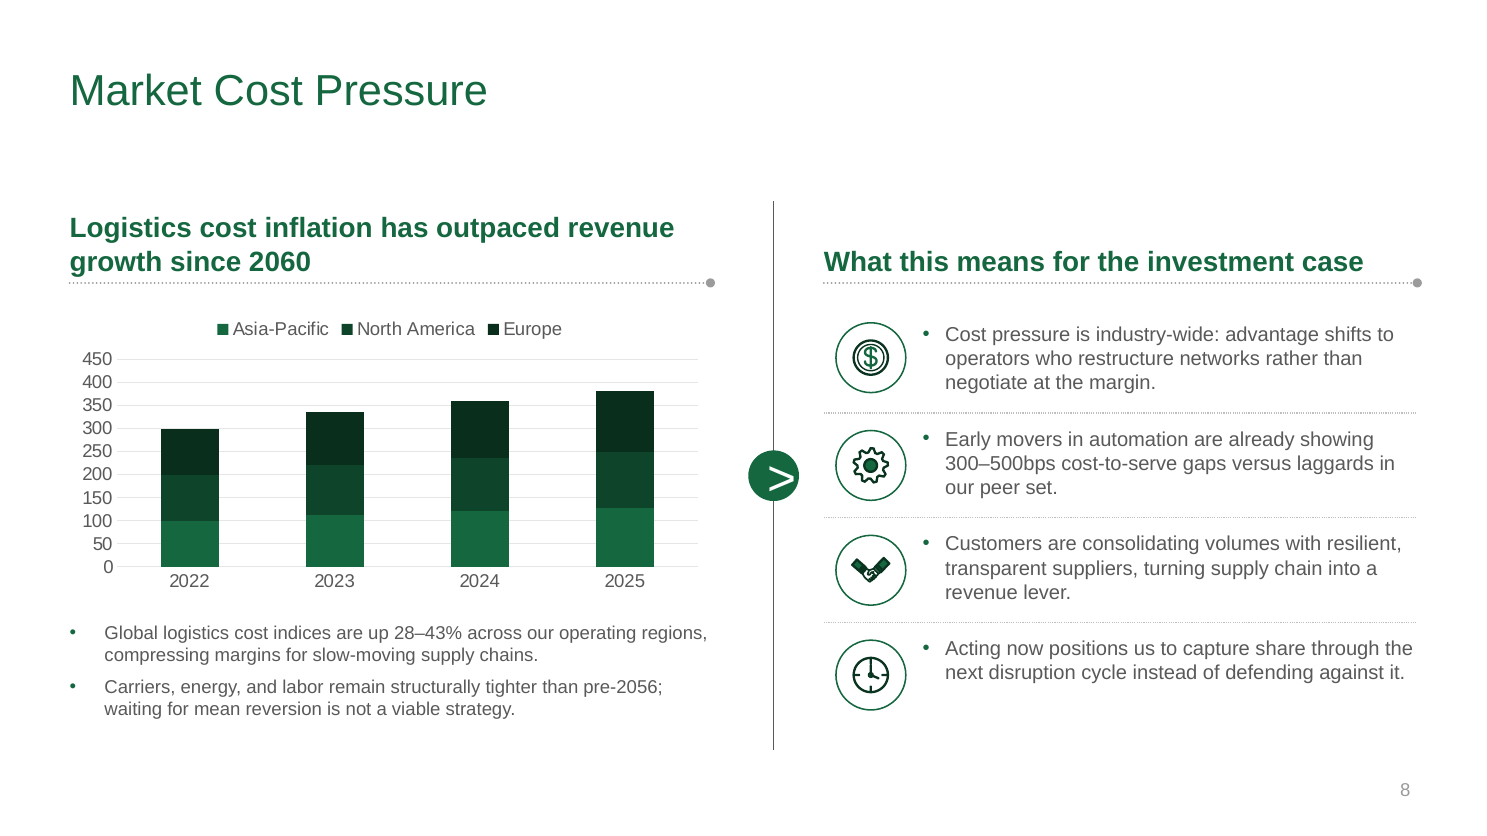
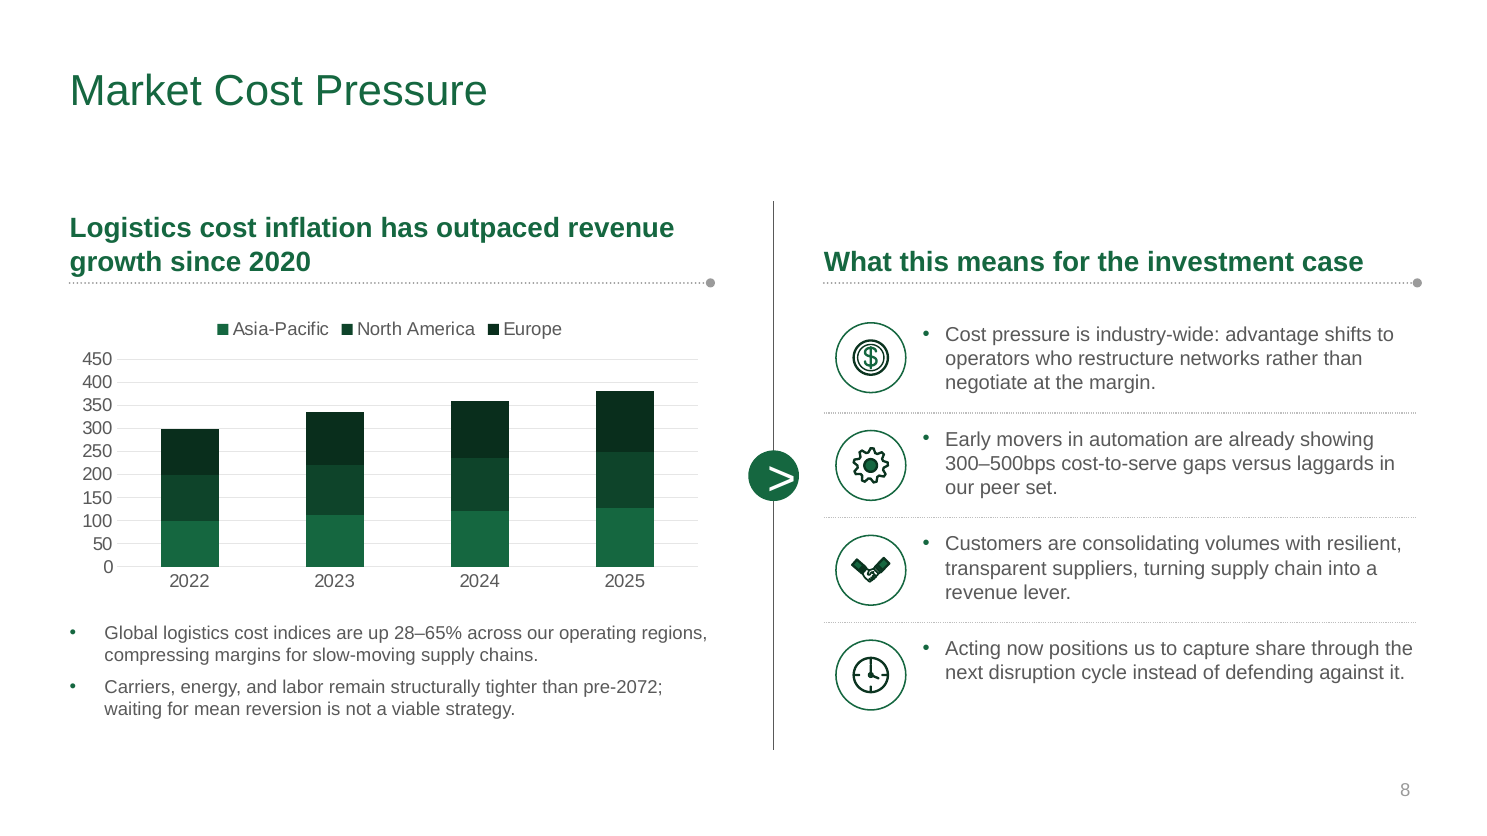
2060: 2060 -> 2020
28–43%: 28–43% -> 28–65%
pre-2056: pre-2056 -> pre-2072
